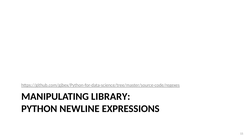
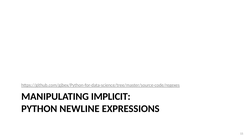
LIBRARY: LIBRARY -> IMPLICIT
